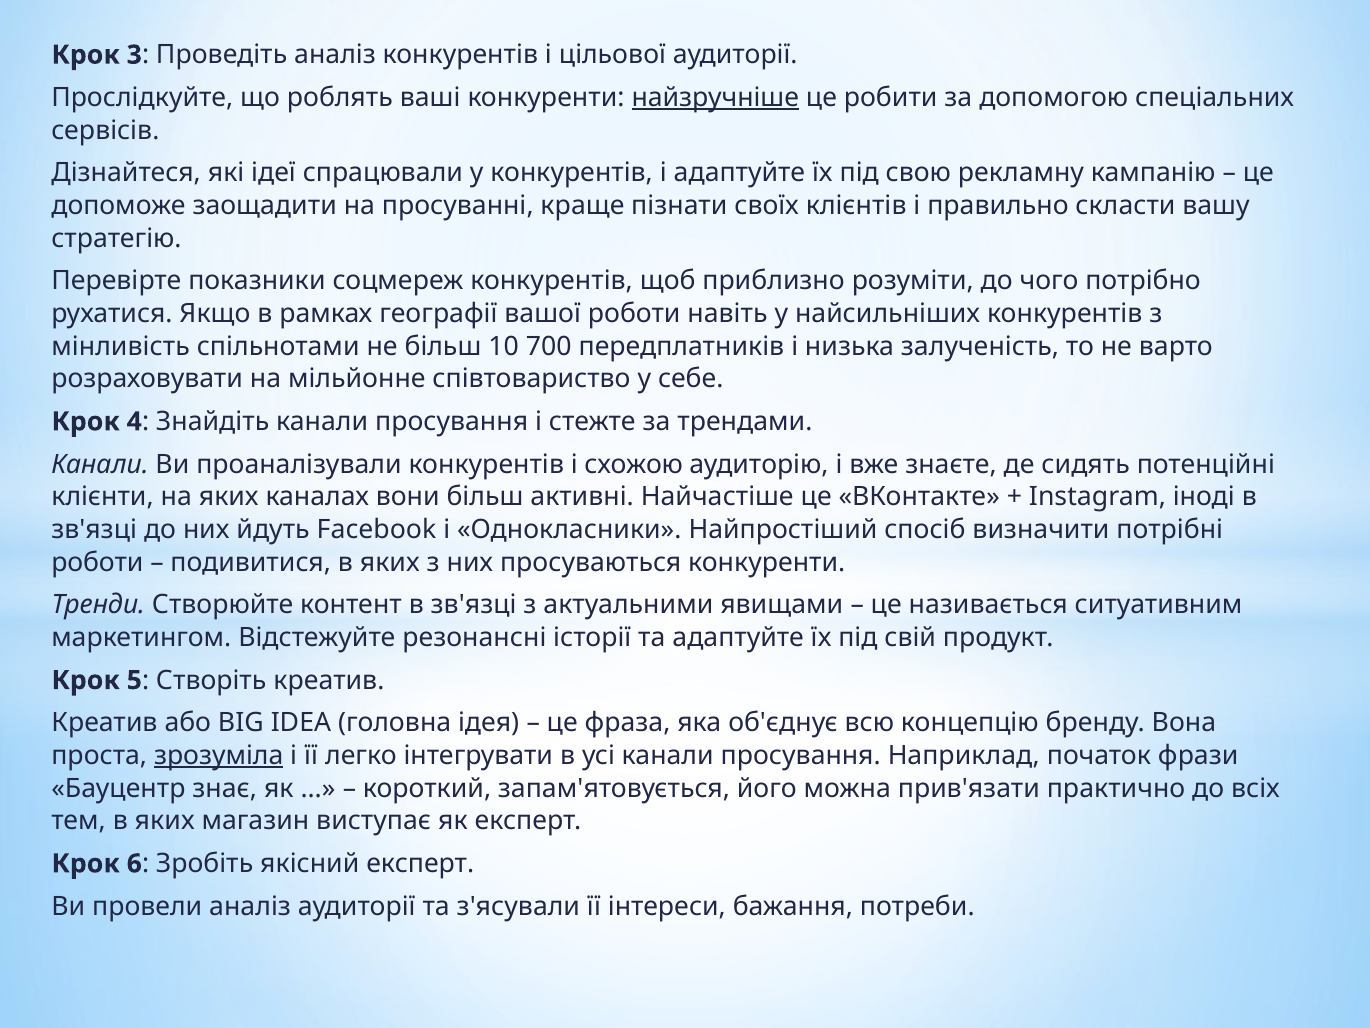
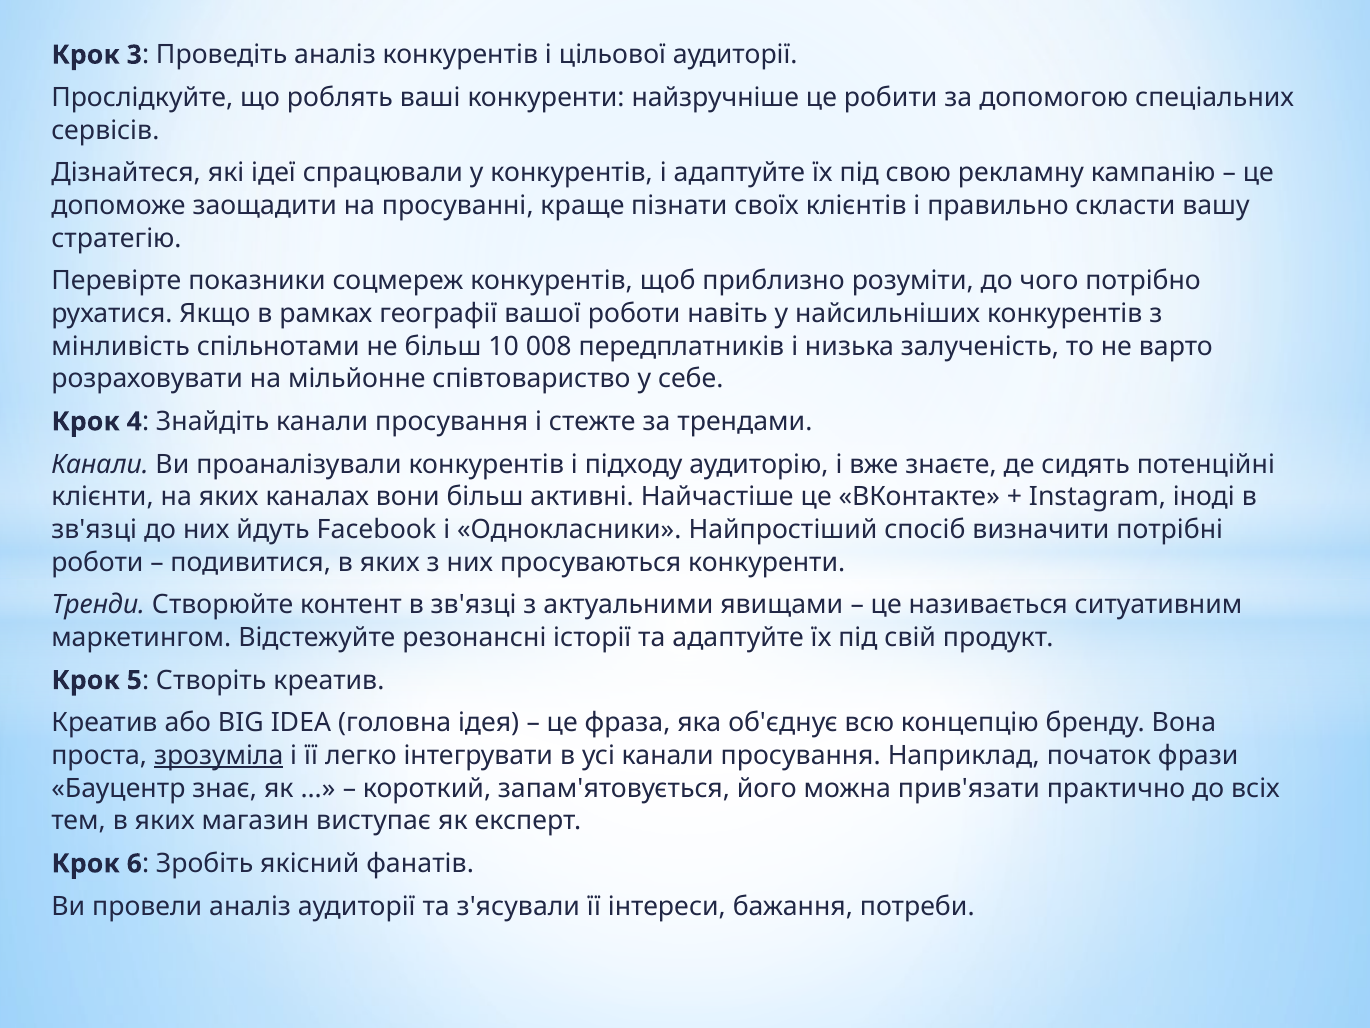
найзручніше underline: present -> none
700: 700 -> 008
схожою: схожою -> підходу
якісний експерт: експерт -> фанатів
